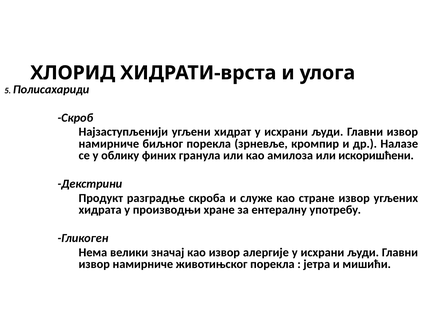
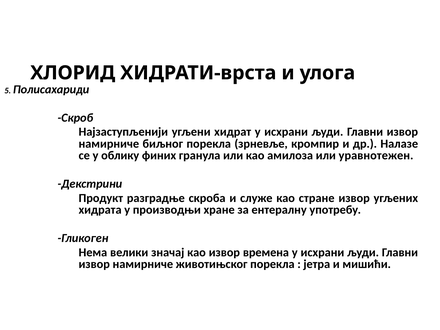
искоришћени: искоришћени -> уравнотежен
алергије: алергије -> времена
